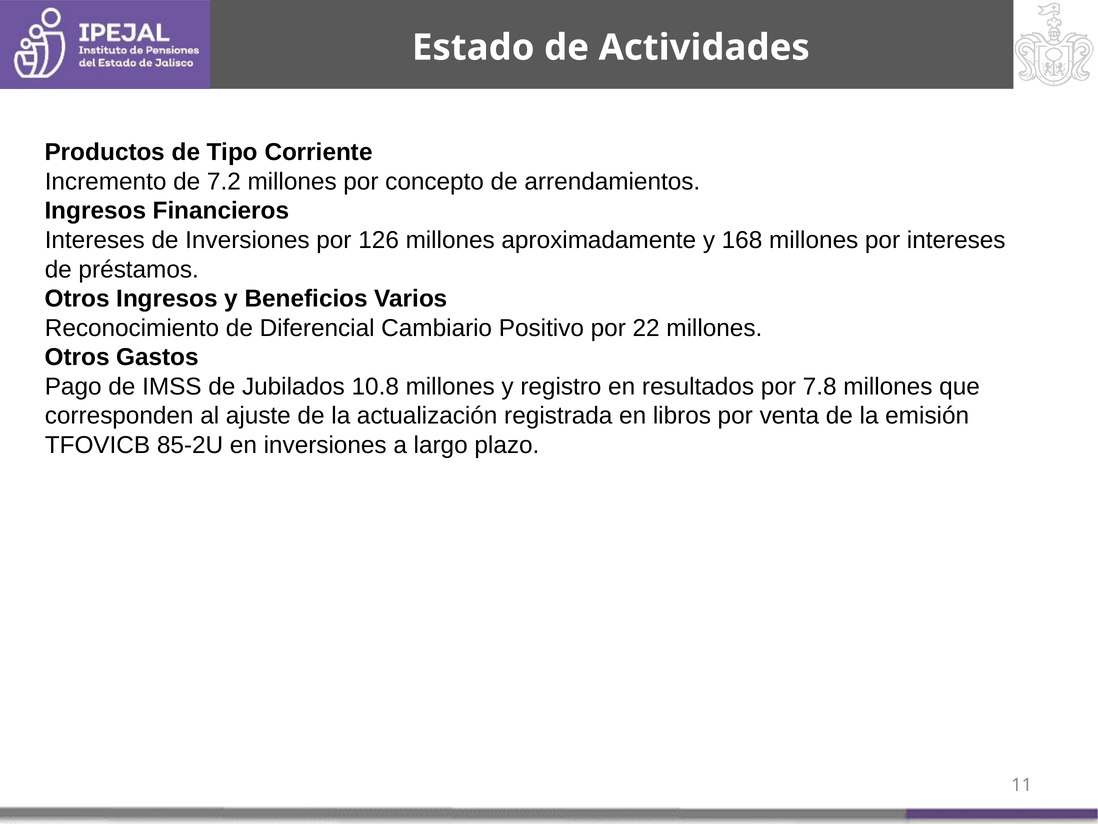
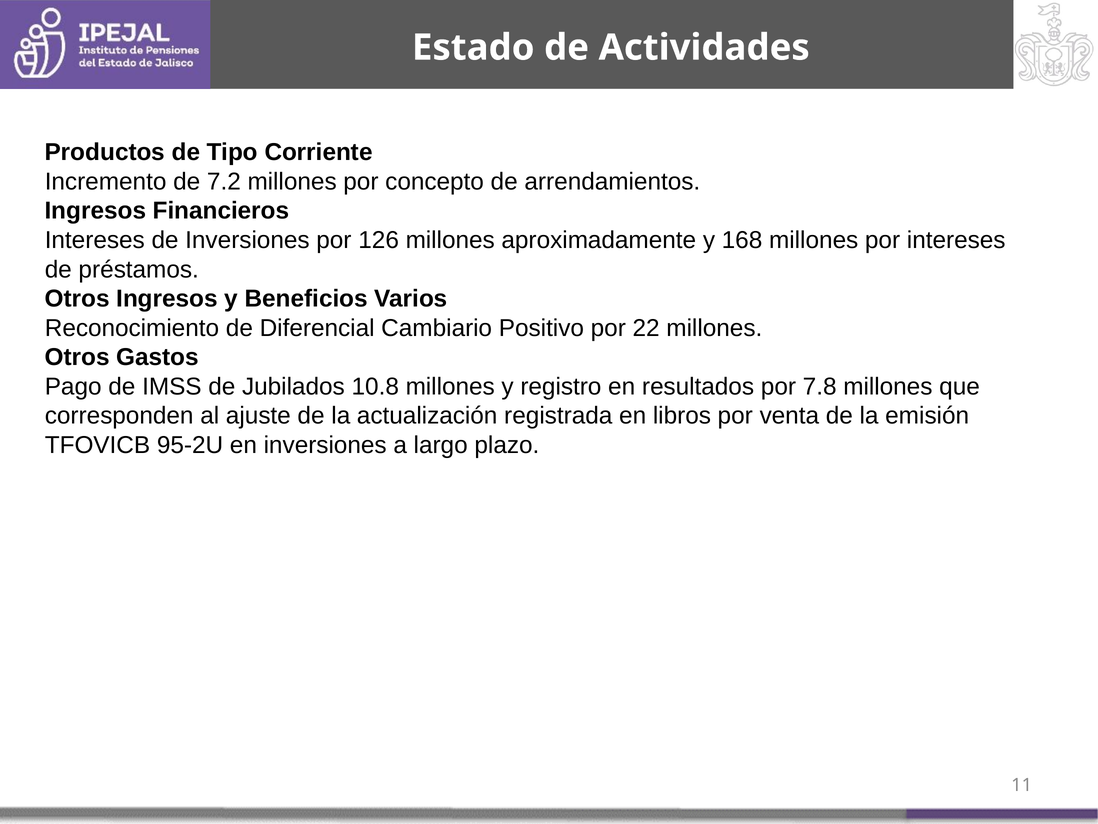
85-2U: 85-2U -> 95-2U
